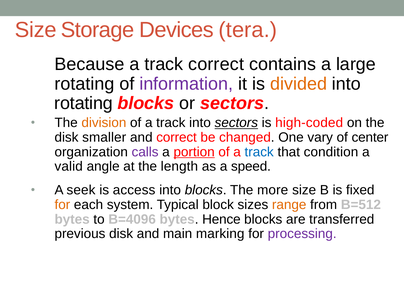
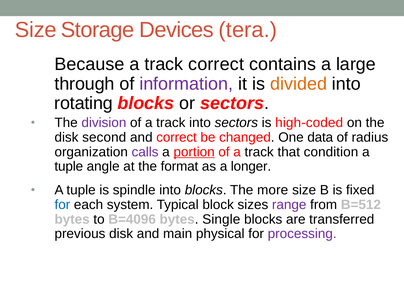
rotating at (84, 84): rotating -> through
division colour: orange -> purple
sectors at (236, 123) underline: present -> none
smaller: smaller -> second
vary: vary -> data
center: center -> radius
track at (259, 152) colour: blue -> black
valid at (69, 166): valid -> tuple
length: length -> format
speed: speed -> longer
seek at (81, 190): seek -> tuple
access: access -> spindle
for at (62, 205) colour: orange -> blue
range colour: orange -> purple
Hence: Hence -> Single
marking: marking -> physical
